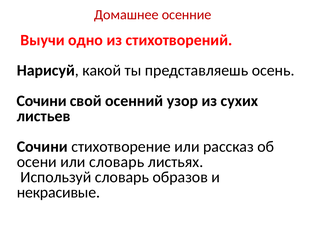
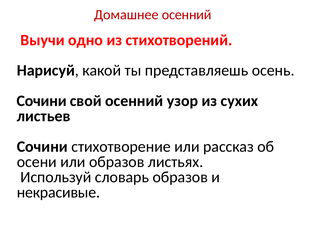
Домашнее осенние: осенние -> осенний
или словарь: словарь -> образов
